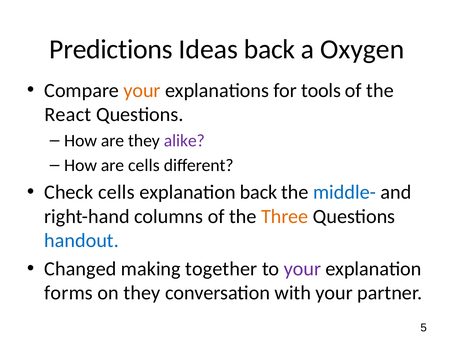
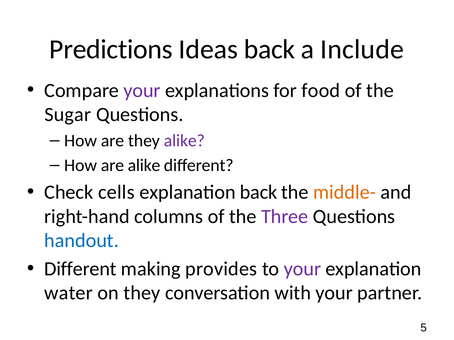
Oxygen: Oxygen -> Include
your at (142, 91) colour: orange -> purple
tools: tools -> food
React: React -> Sugar
are cells: cells -> alike
middle- colour: blue -> orange
Three colour: orange -> purple
Changed at (80, 269): Changed -> Different
together: together -> provides
forms: forms -> water
